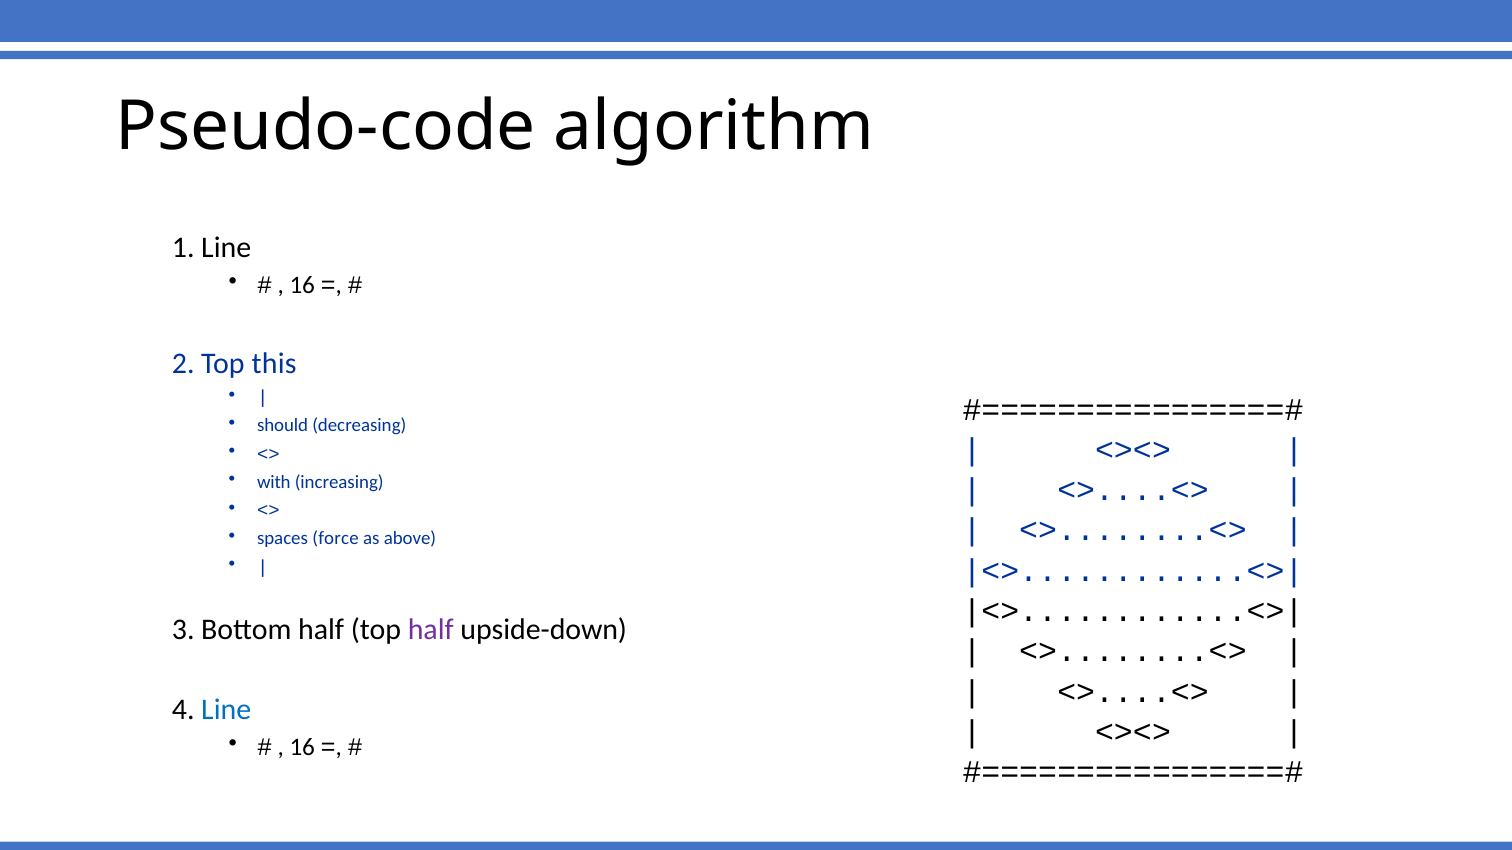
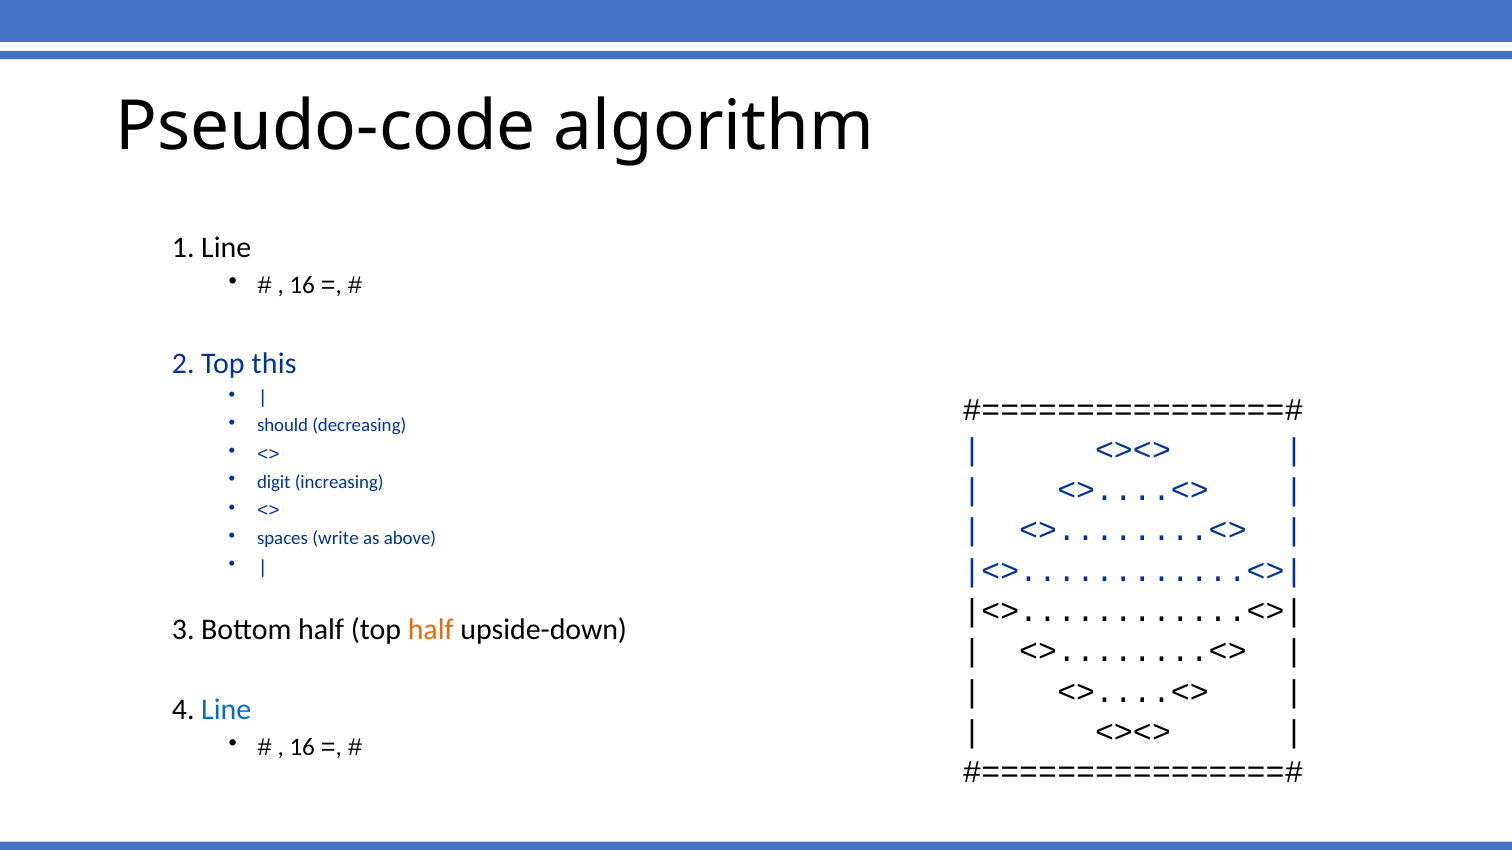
with: with -> digit
force: force -> write
half at (431, 630) colour: purple -> orange
